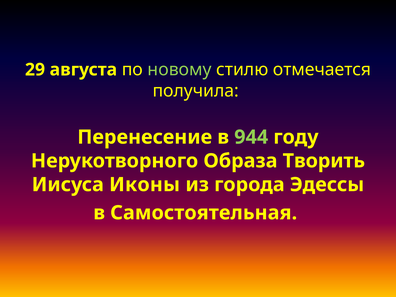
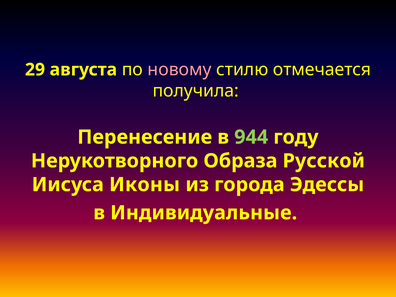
новому colour: light green -> pink
Творить: Творить -> Русской
Самостоятельная: Самостоятельная -> Индивидуальные
